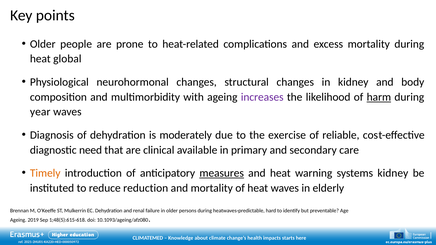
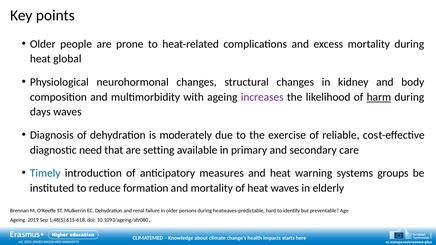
year: year -> days
clinical: clinical -> setting
Timely colour: orange -> blue
measures underline: present -> none
systems kidney: kidney -> groups
reduction: reduction -> formation
